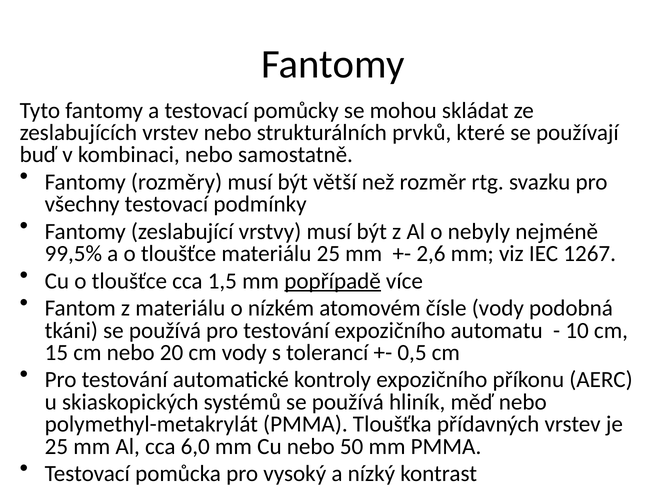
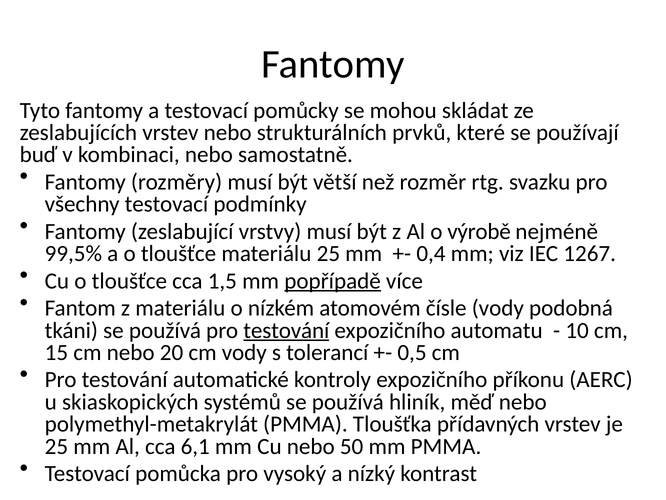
nebyly: nebyly -> výrobě
2,6: 2,6 -> 0,4
testování at (286, 330) underline: none -> present
6,0: 6,0 -> 6,1
